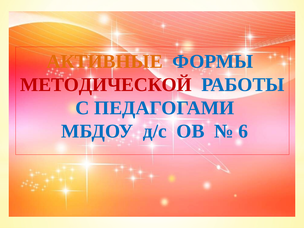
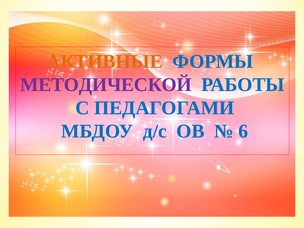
МЕТОДИЧЕСКОЙ colour: red -> purple
